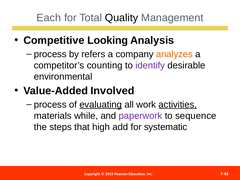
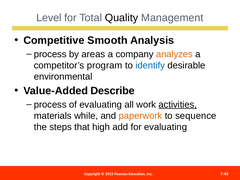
Each: Each -> Level
Looking: Looking -> Smooth
refers: refers -> areas
counting: counting -> program
identify colour: purple -> blue
Involved: Involved -> Describe
evaluating at (101, 105) underline: present -> none
paperwork colour: purple -> orange
for systematic: systematic -> evaluating
